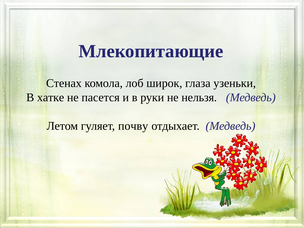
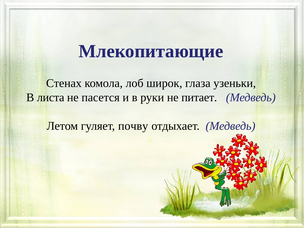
хатке: хатке -> листа
нельзя: нельзя -> питает
